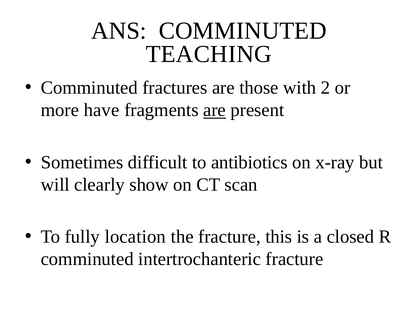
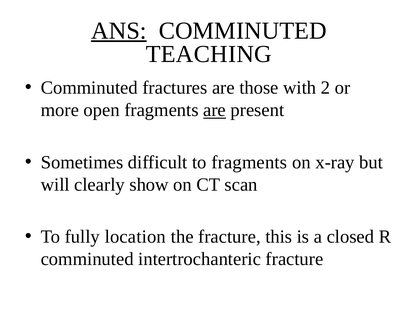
ANS underline: none -> present
have: have -> open
to antibiotics: antibiotics -> fragments
